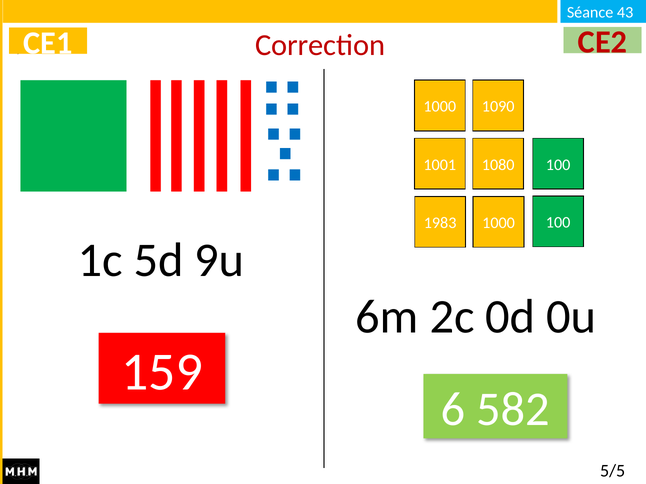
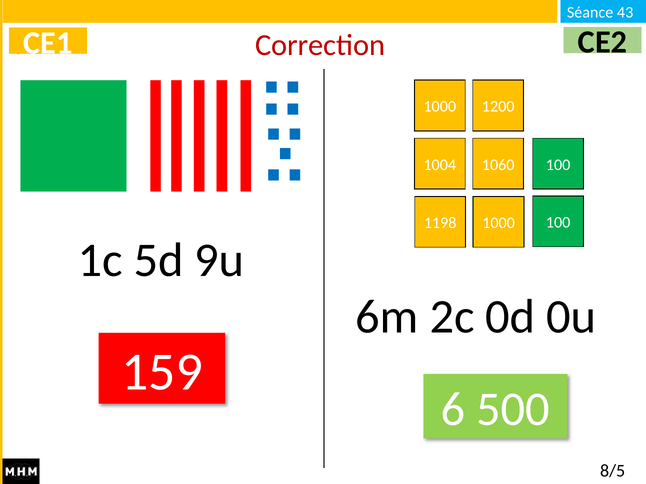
CE2 colour: red -> black
1090: 1090 -> 1200
1001: 1001 -> 1004
1080: 1080 -> 1060
1983: 1983 -> 1198
582: 582 -> 500
5/5: 5/5 -> 8/5
